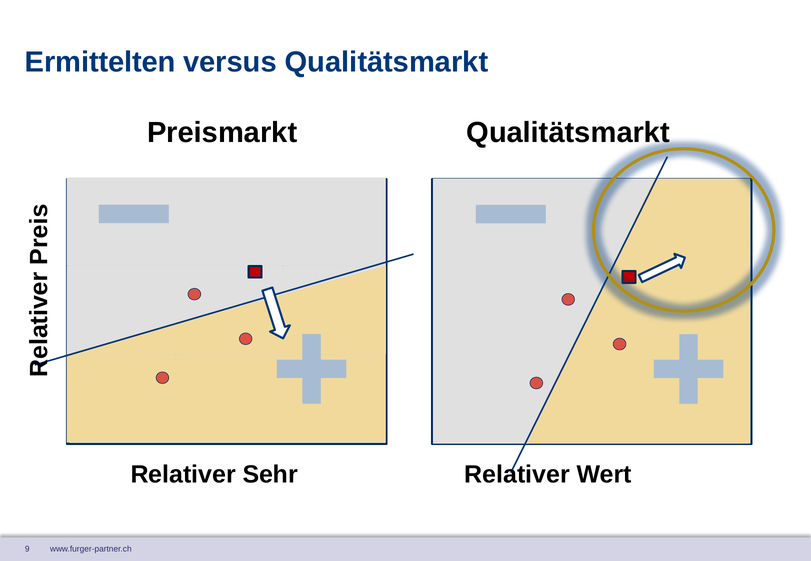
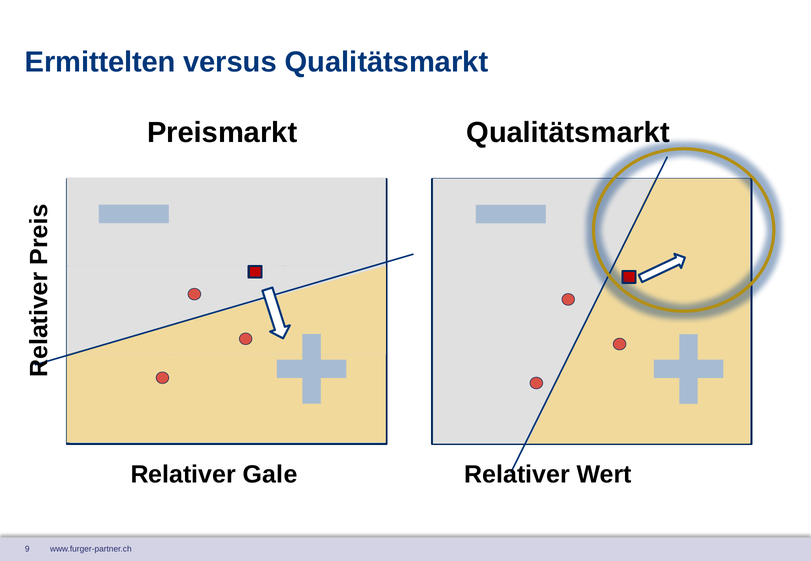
Sehr: Sehr -> Gale
